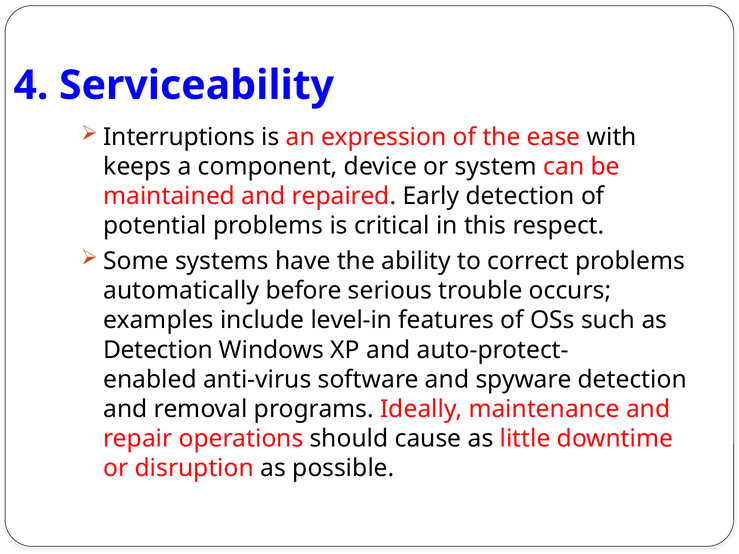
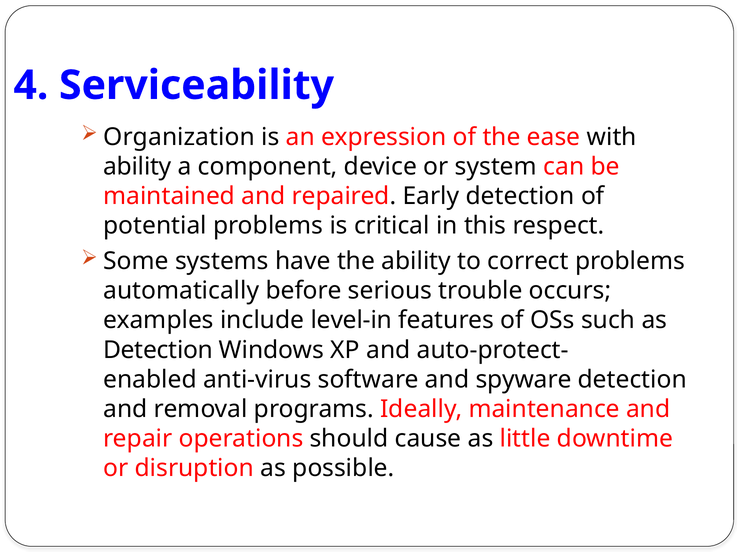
Interruptions: Interruptions -> Organization
keeps at (137, 167): keeps -> ability
